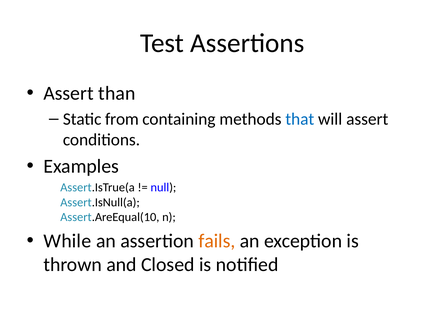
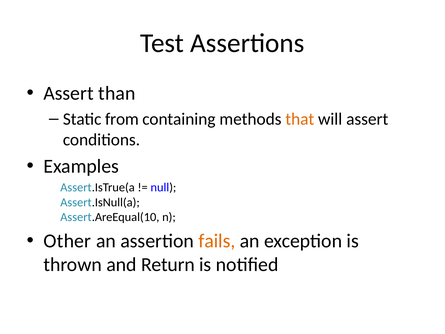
that colour: blue -> orange
While: While -> Other
Closed: Closed -> Return
